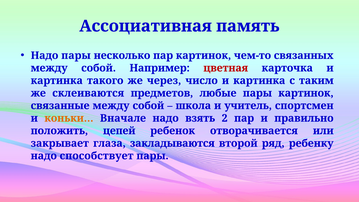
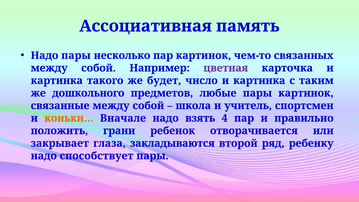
цветная colour: red -> purple
через: через -> будет
склеиваются: склеиваются -> дошкольного
2: 2 -> 4
цепей: цепей -> грани
